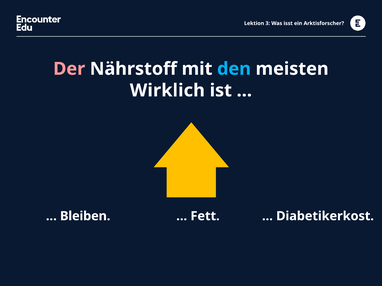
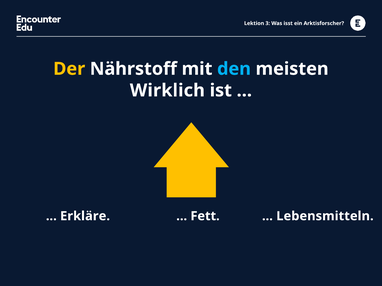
Der colour: pink -> yellow
Bleiben: Bleiben -> Erkläre
Diabetikerkost: Diabetikerkost -> Lebensmitteln
